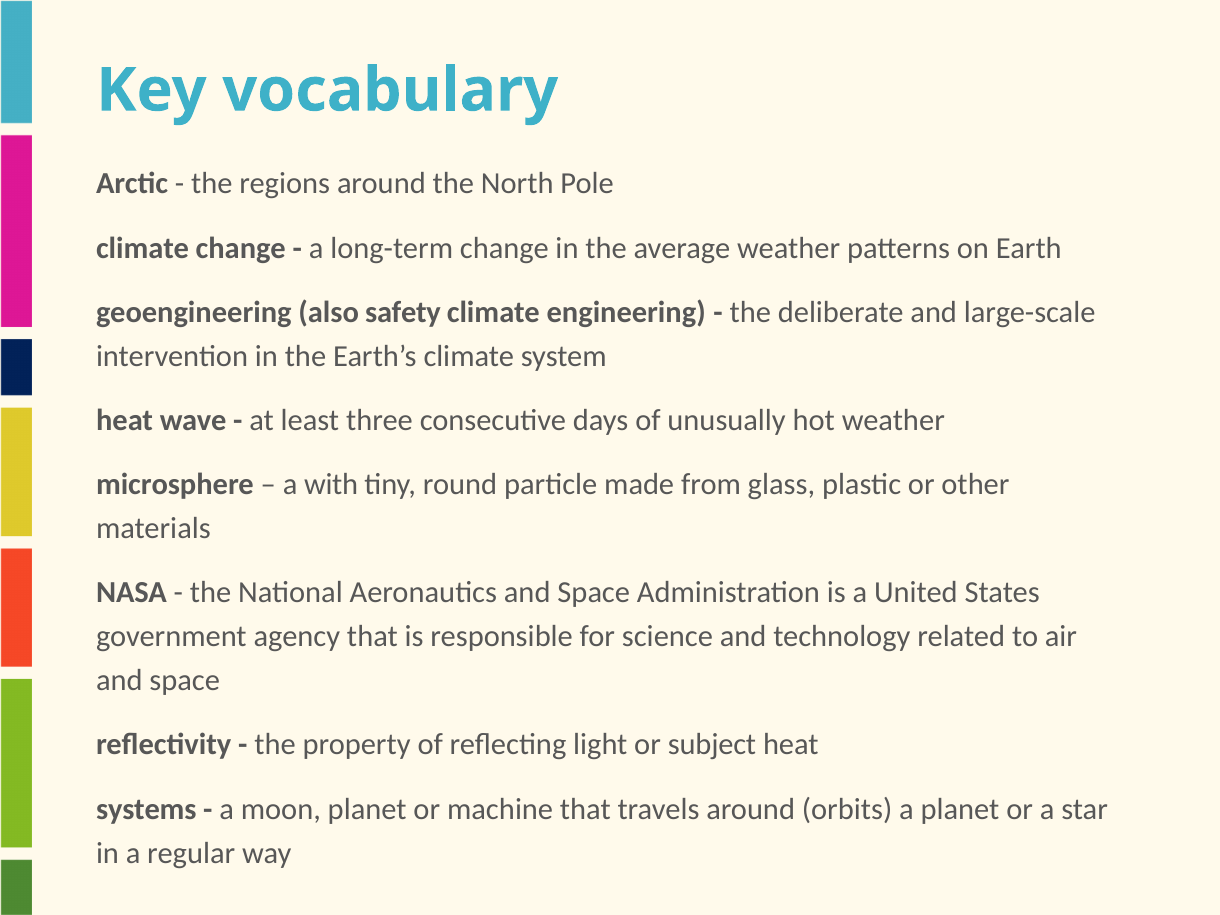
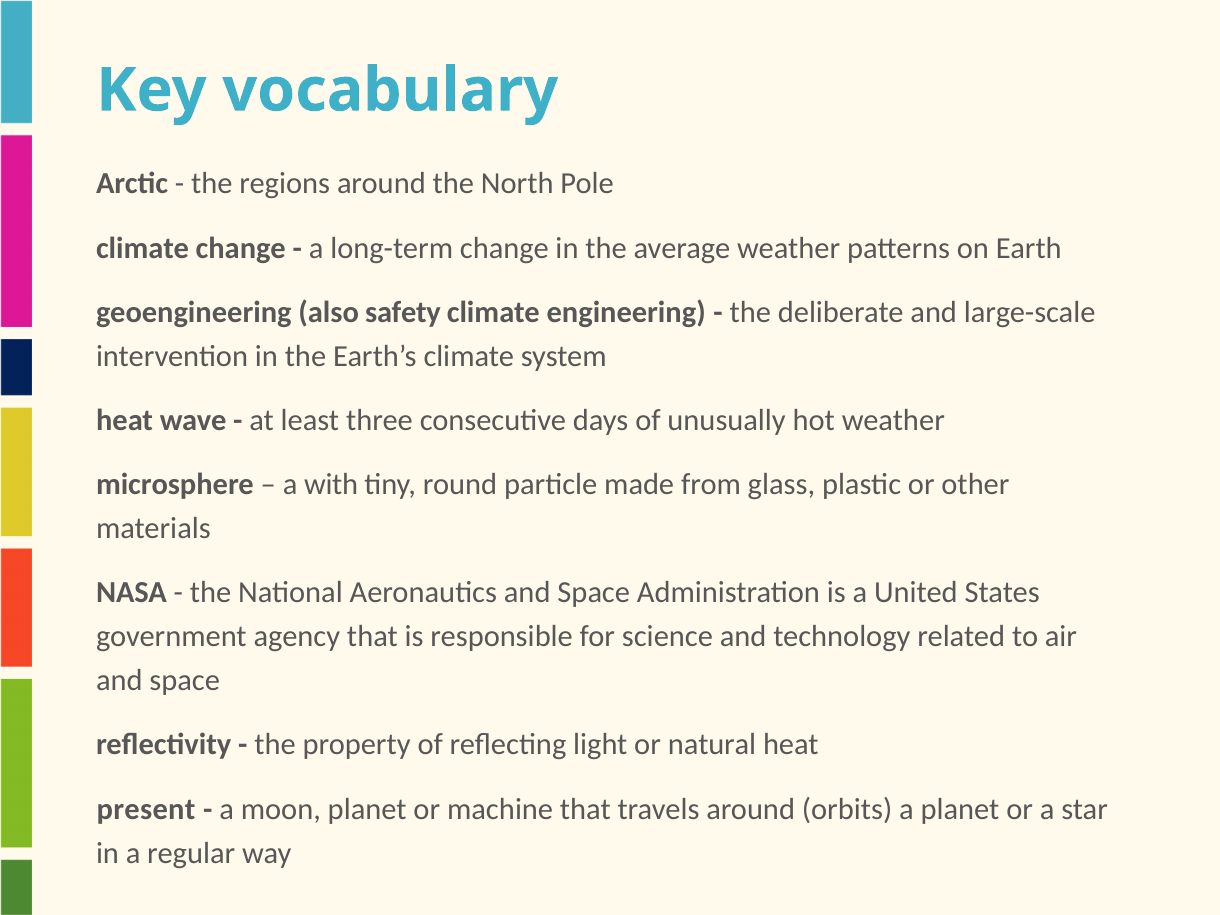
subject: subject -> natural
systems: systems -> present
